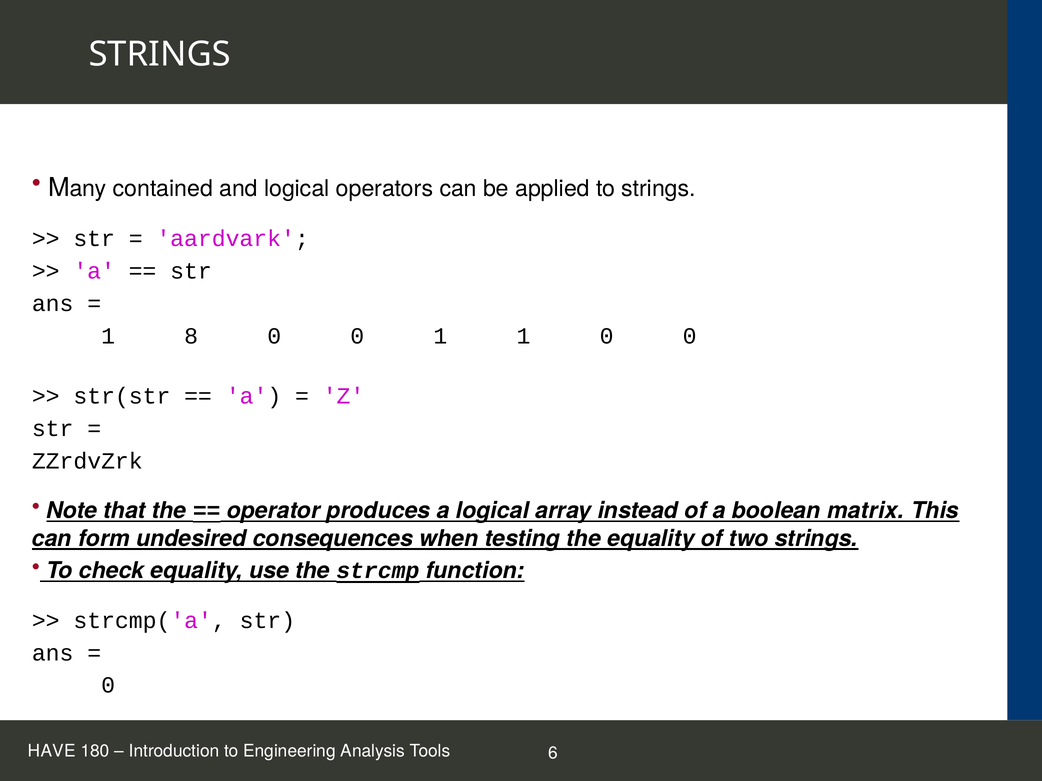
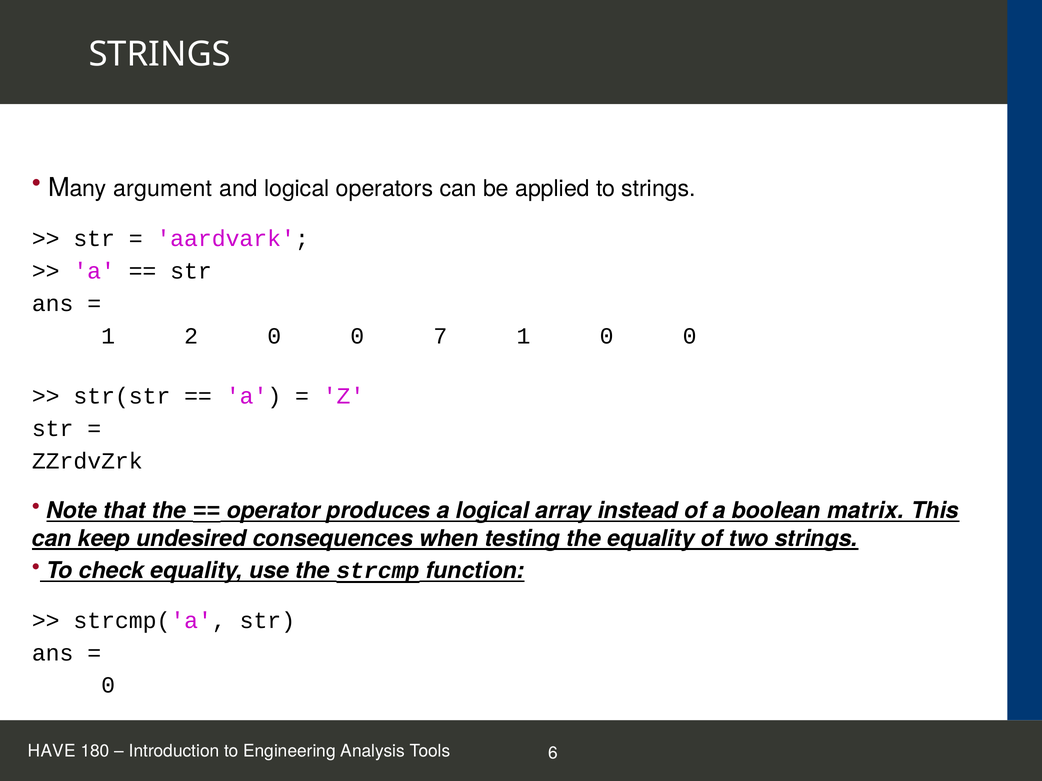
contained: contained -> argument
8: 8 -> 2
0 1: 1 -> 7
form: form -> keep
